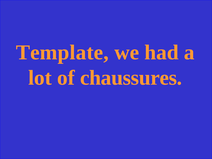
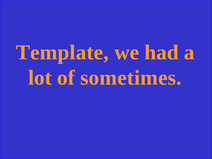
chaussures: chaussures -> sometimes
